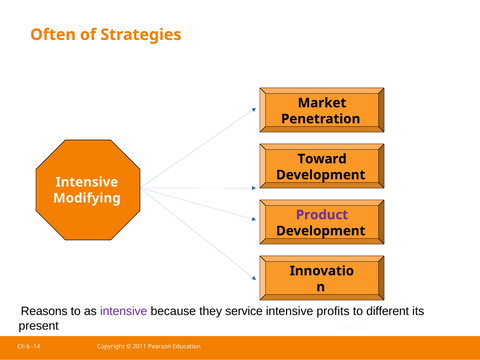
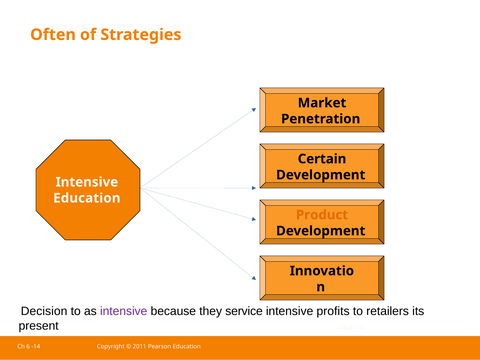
Toward: Toward -> Certain
Modifying at (87, 198): Modifying -> Education
Product colour: purple -> orange
Reasons: Reasons -> Decision
different: different -> retailers
